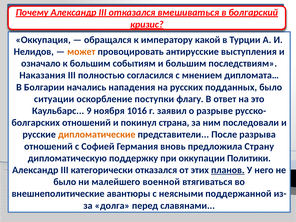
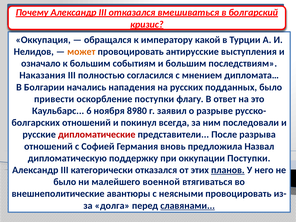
ситуации: ситуации -> привести
9: 9 -> 6
1016: 1016 -> 8980
страна: страна -> всегда
дипломатические colour: orange -> red
Страну: Страну -> Назвал
оккупации Политики: Политики -> Поступки
неясными поддержанной: поддержанной -> провоцировать
славянами underline: none -> present
